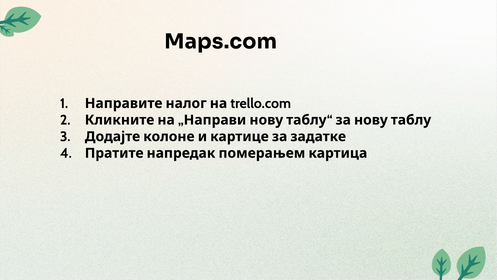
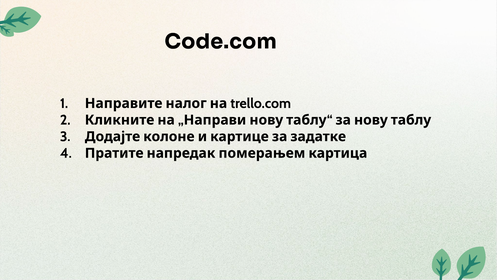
Maps.com: Maps.com -> Code.com
